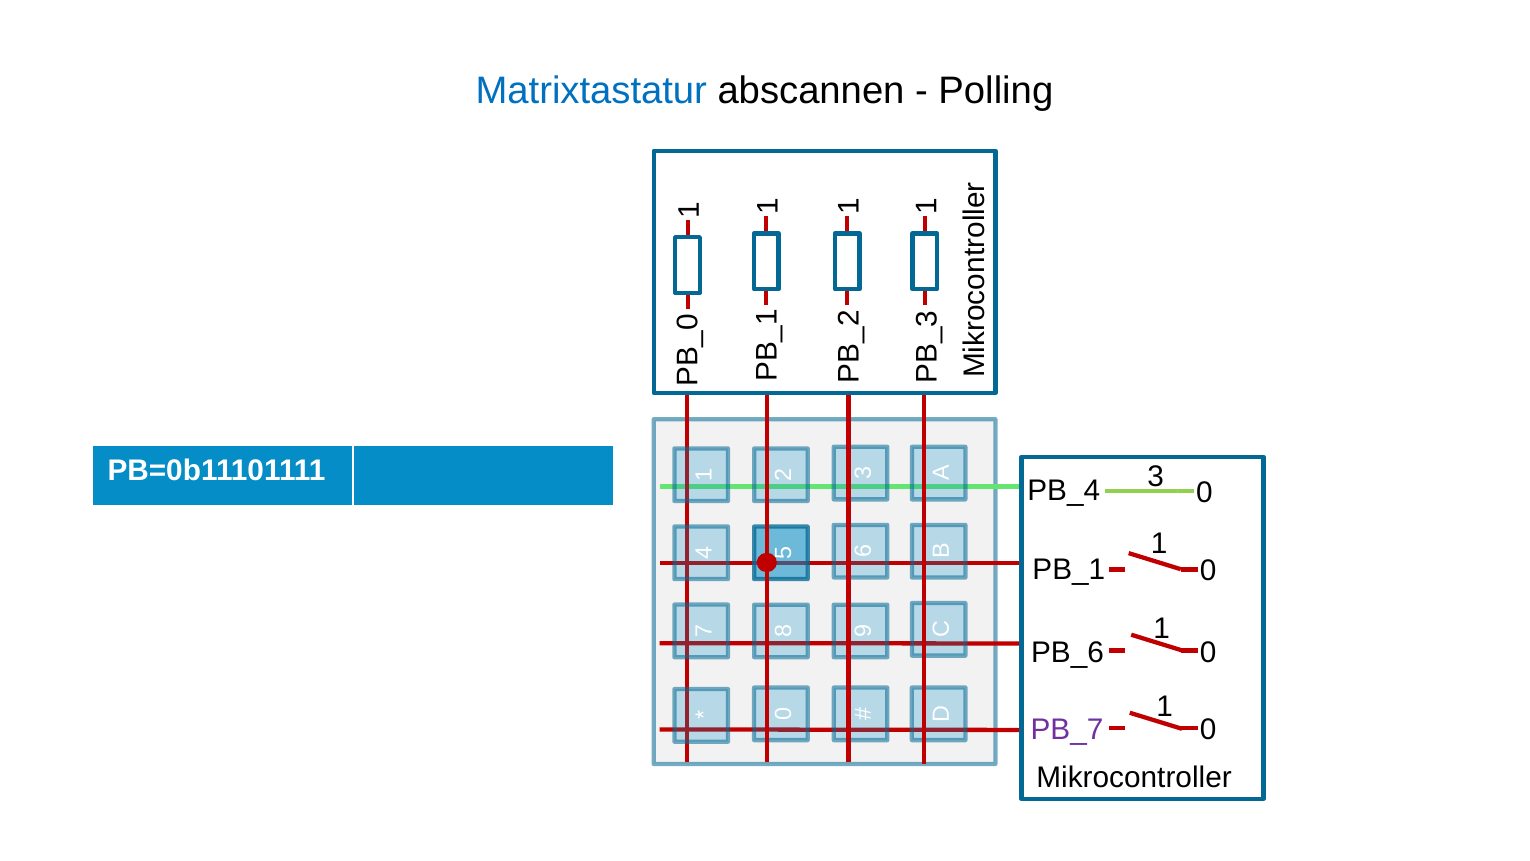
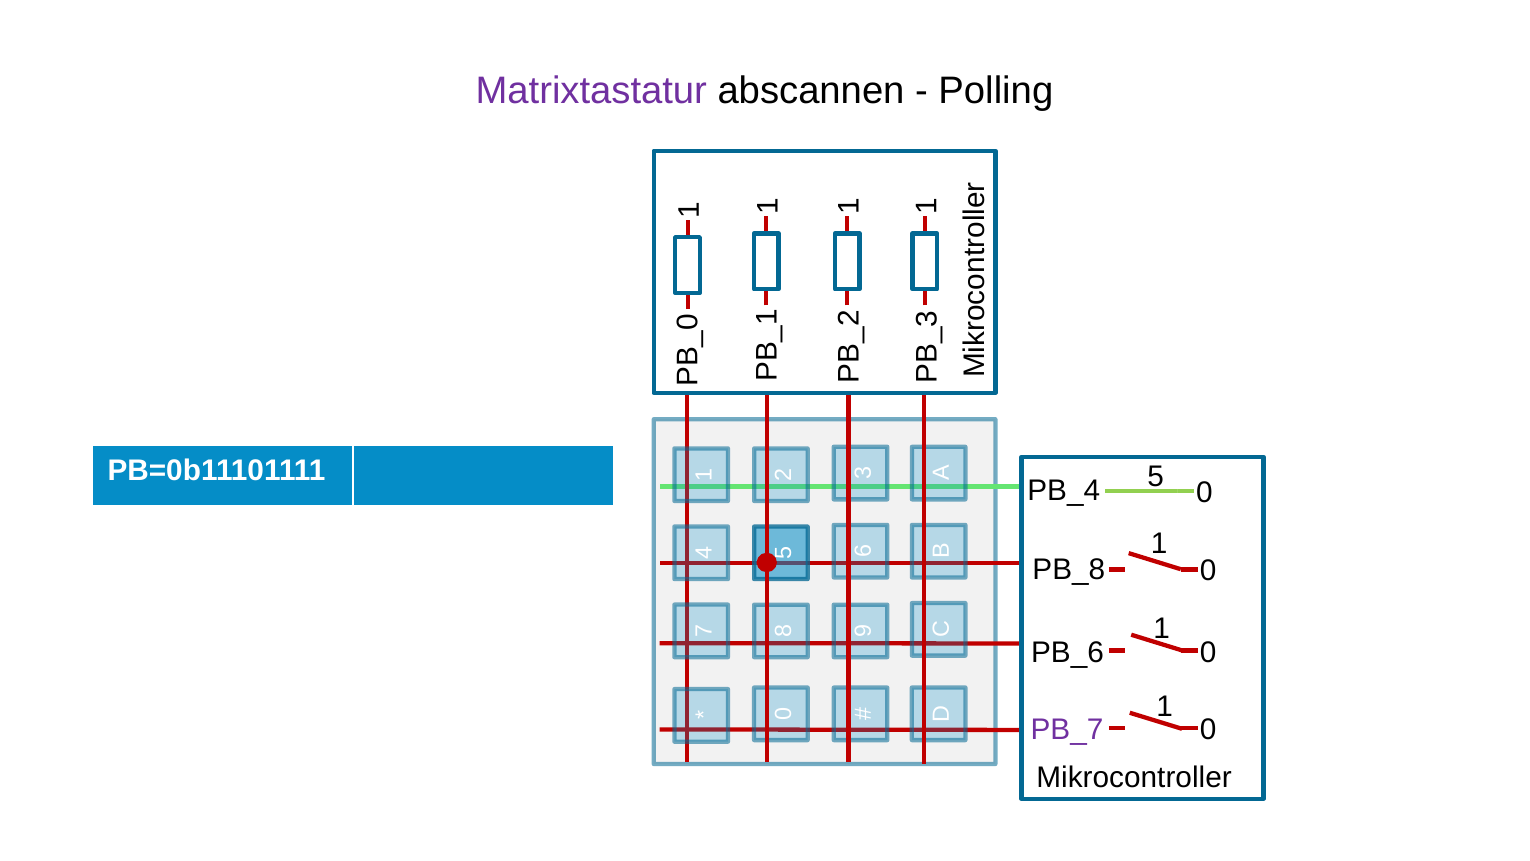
Matrixtastatur colour: blue -> purple
PB=0b11101111 3: 3 -> 5
PB_1: PB_1 -> PB_8
